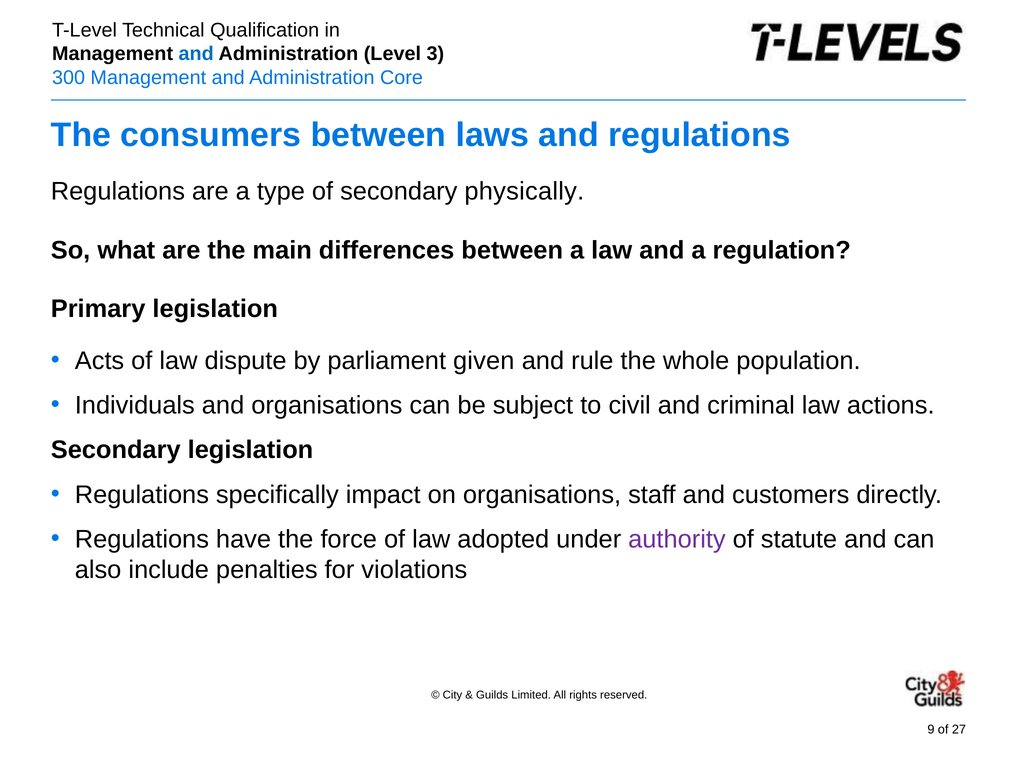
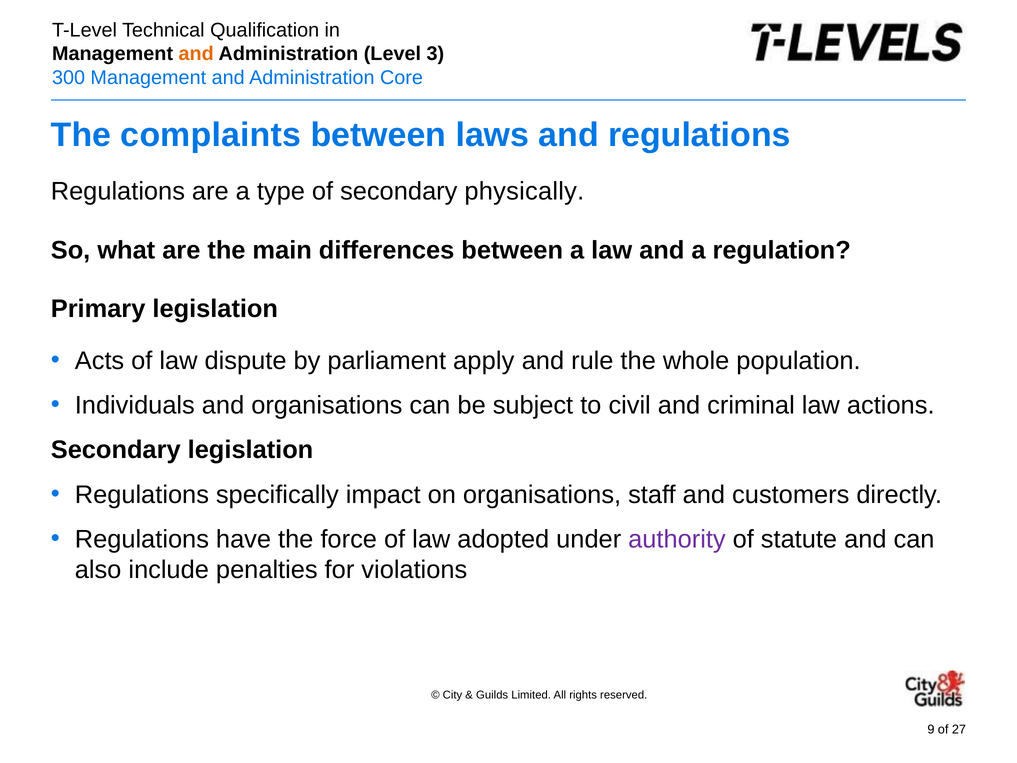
and at (196, 54) colour: blue -> orange
consumers: consumers -> complaints
given: given -> apply
